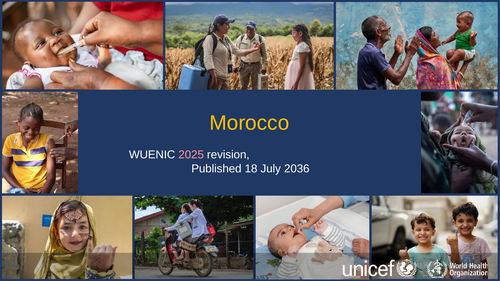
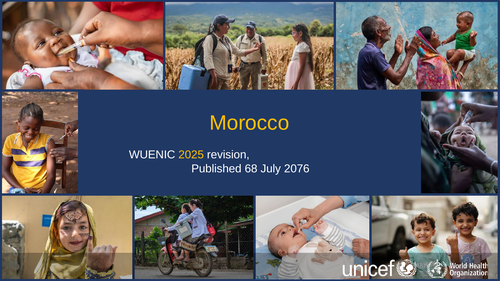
2025 colour: pink -> yellow
18: 18 -> 68
2036: 2036 -> 2076
